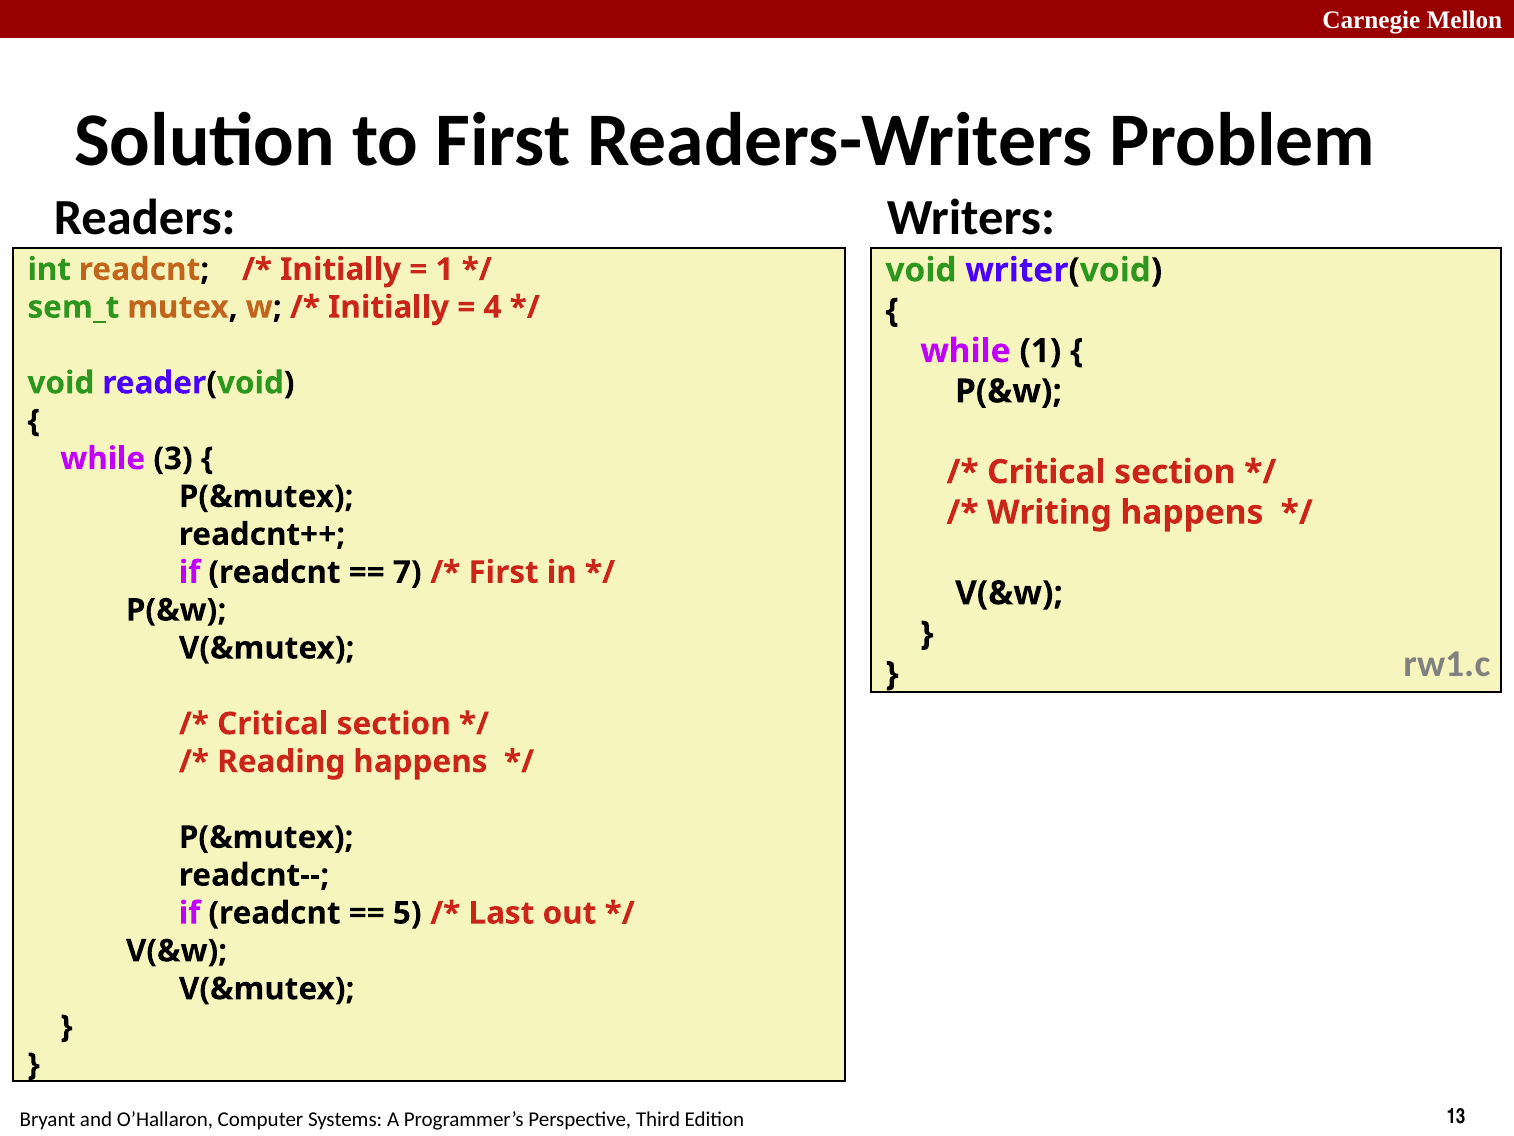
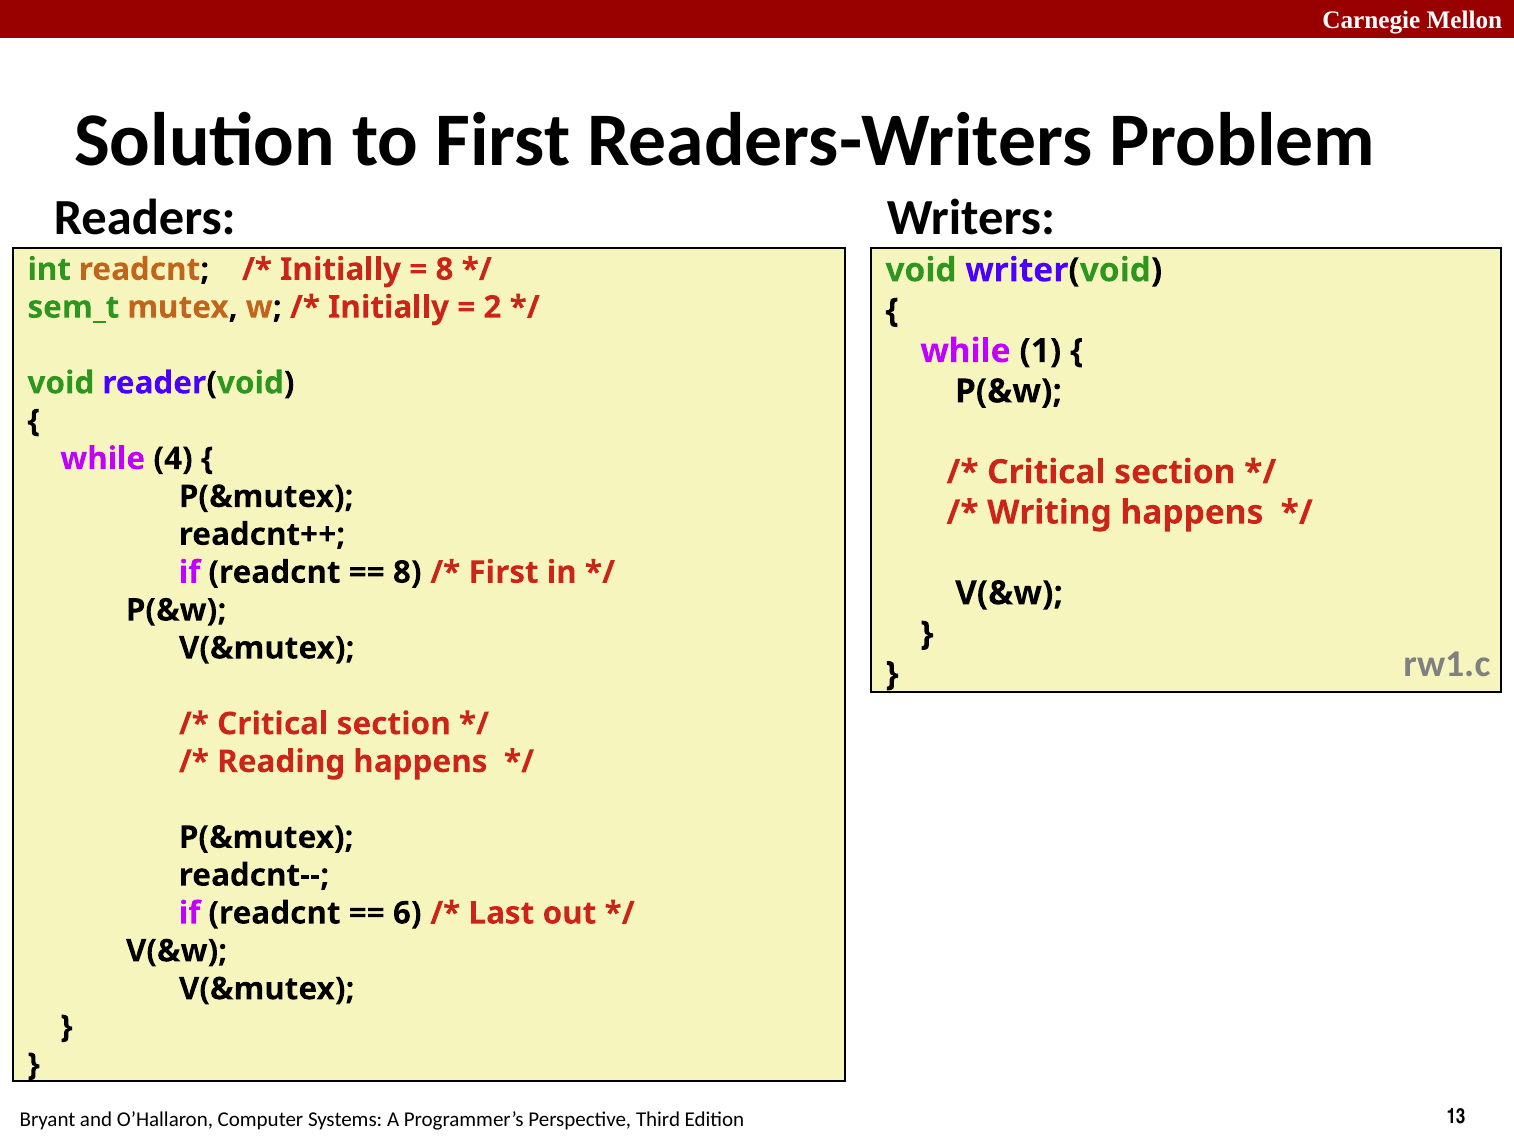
1 at (444, 269): 1 -> 8
4: 4 -> 2
3: 3 -> 4
7 at (407, 572): 7 -> 8
5: 5 -> 6
